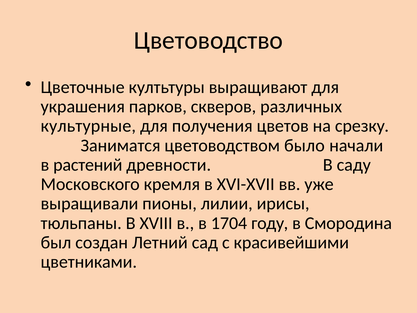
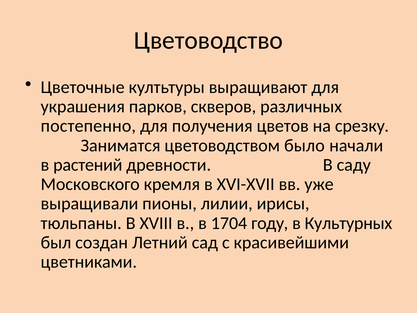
культурные: культурные -> постепенно
Смородина: Смородина -> Культурных
